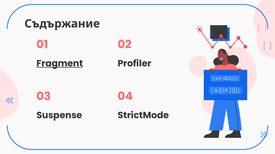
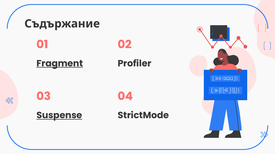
Suspense underline: none -> present
